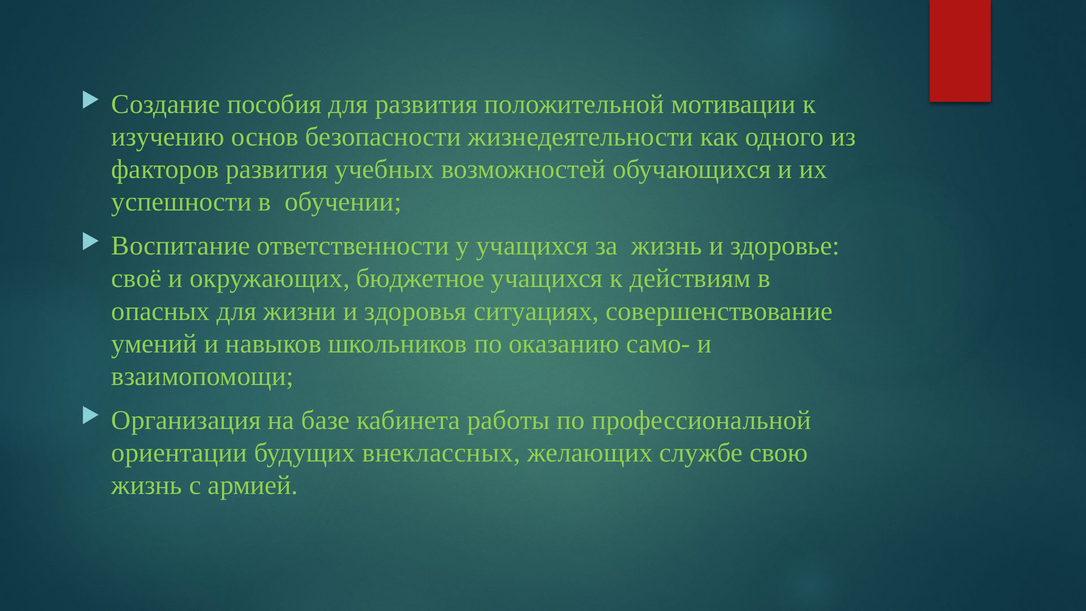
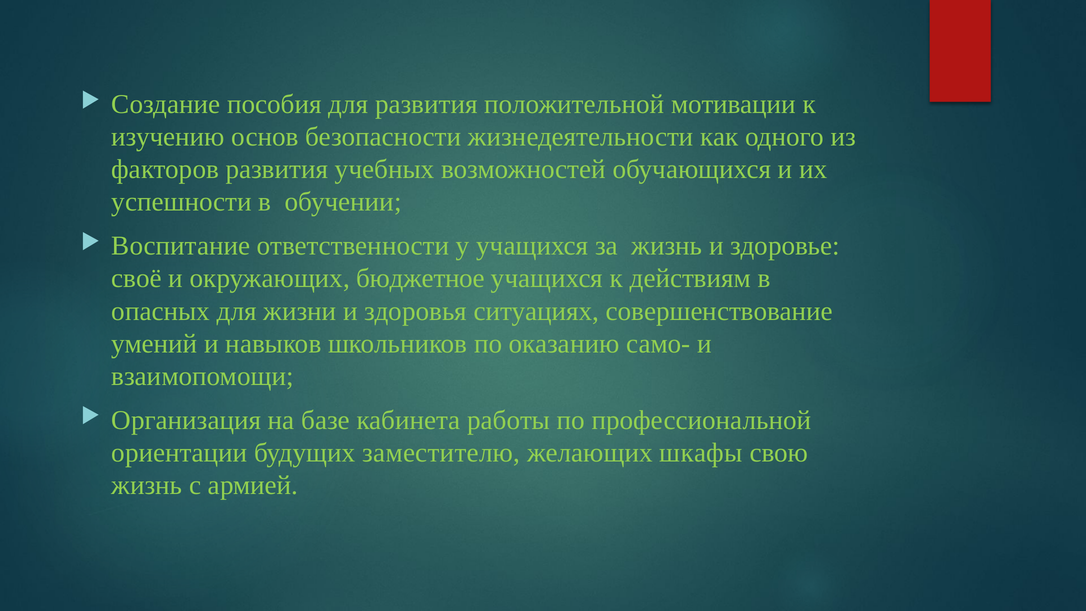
внеклассных: внеклассных -> заместителю
службе: службе -> шкафы
